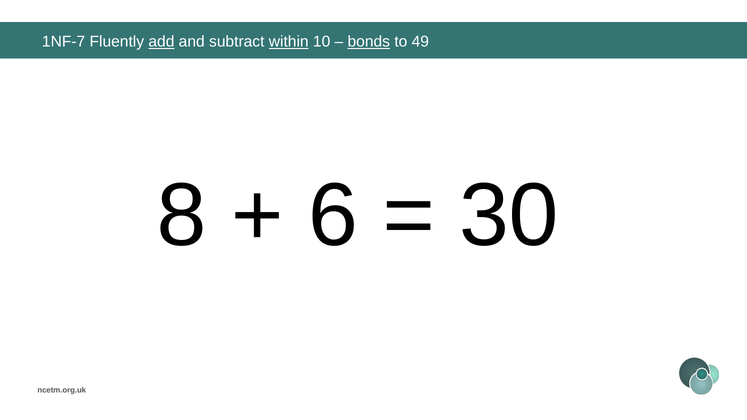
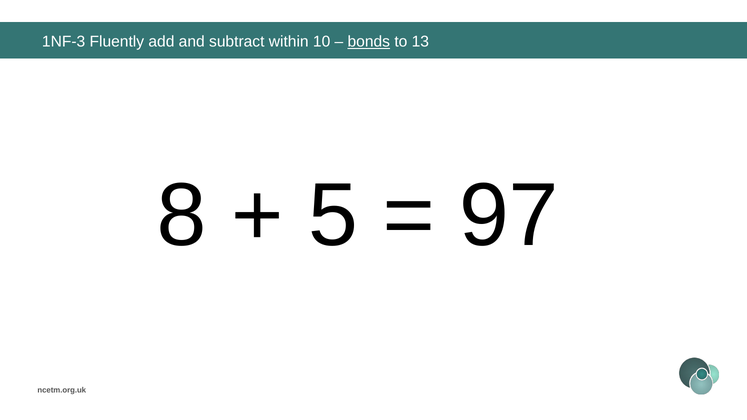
1NF-7: 1NF-7 -> 1NF-3
add underline: present -> none
within underline: present -> none
49: 49 -> 13
6: 6 -> 5
30: 30 -> 97
